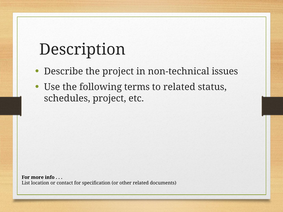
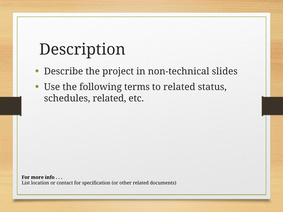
issues: issues -> slides
schedules project: project -> related
